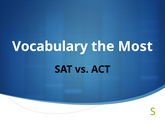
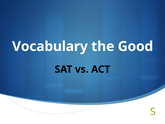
Most: Most -> Good
